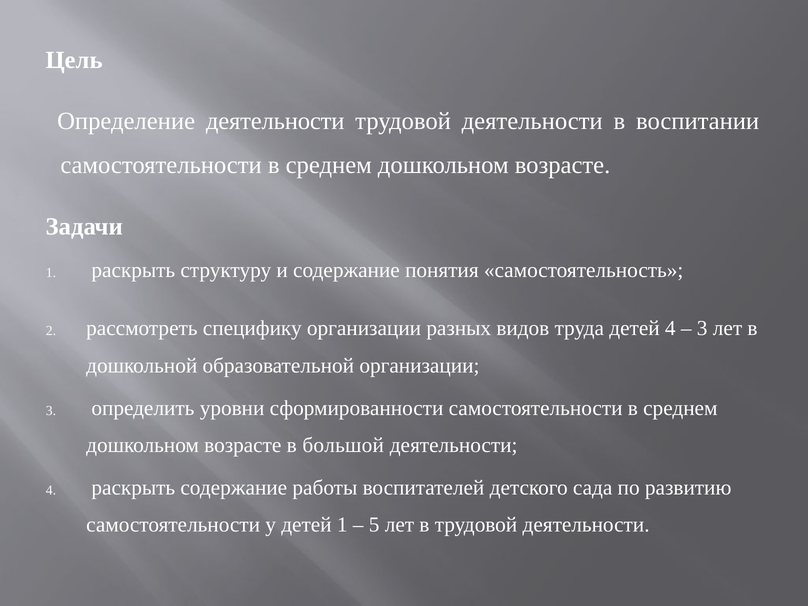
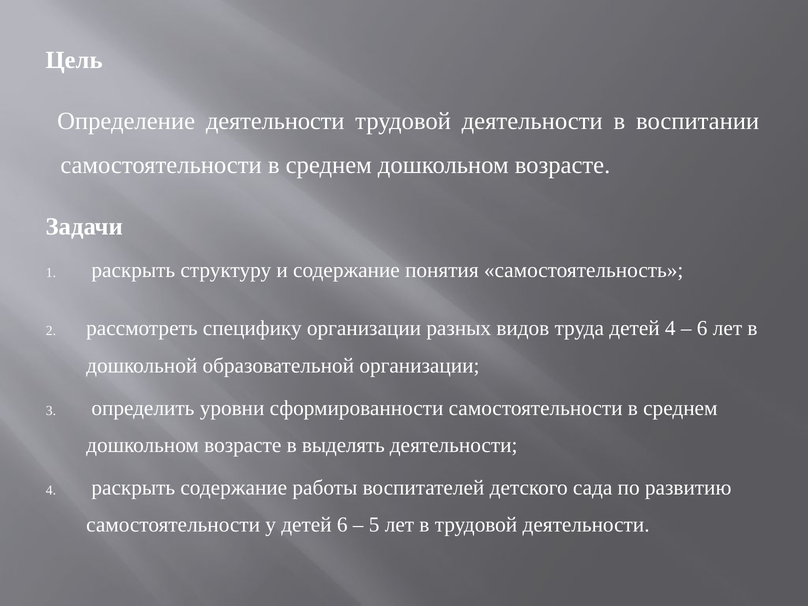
3 at (702, 328): 3 -> 6
большой: большой -> выделять
детей 1: 1 -> 6
